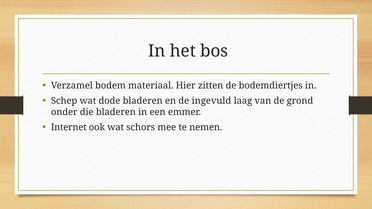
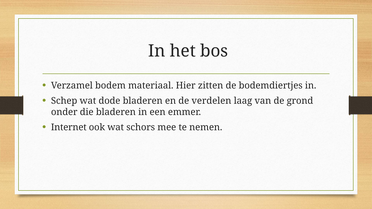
ingevuld: ingevuld -> verdelen
